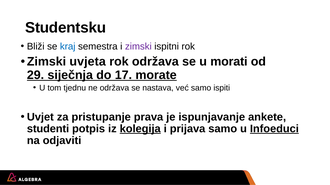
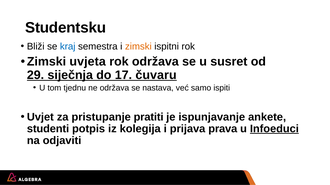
zimski at (138, 47) colour: purple -> orange
morati: morati -> susret
morate: morate -> čuvaru
prava: prava -> pratiti
kolegija underline: present -> none
prijava samo: samo -> prava
